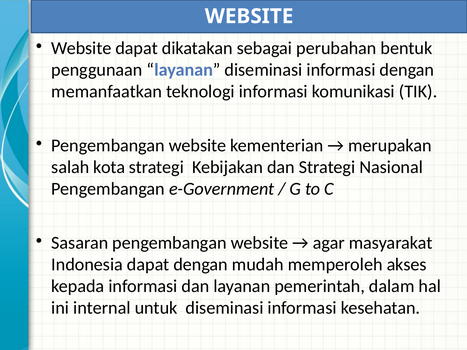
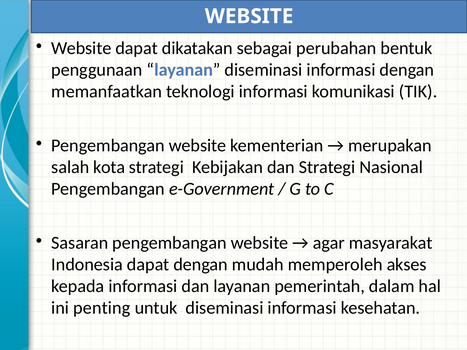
internal: internal -> penting
